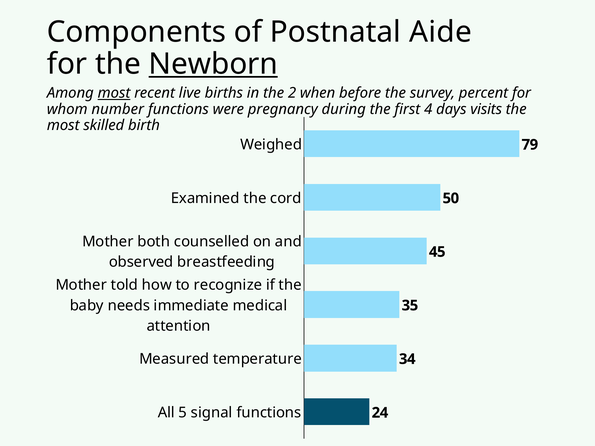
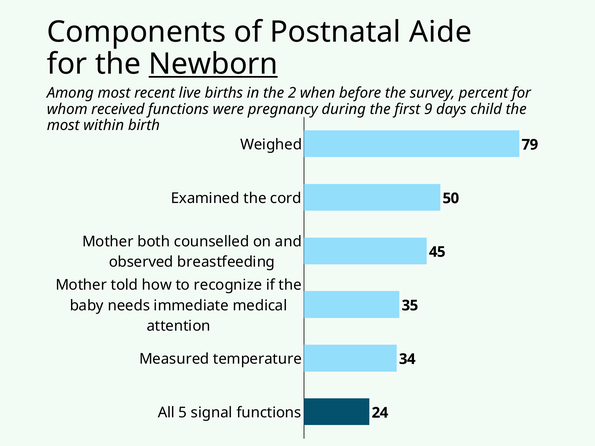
most at (114, 93) underline: present -> none
number: number -> received
4: 4 -> 9
visits: visits -> child
skilled: skilled -> within
